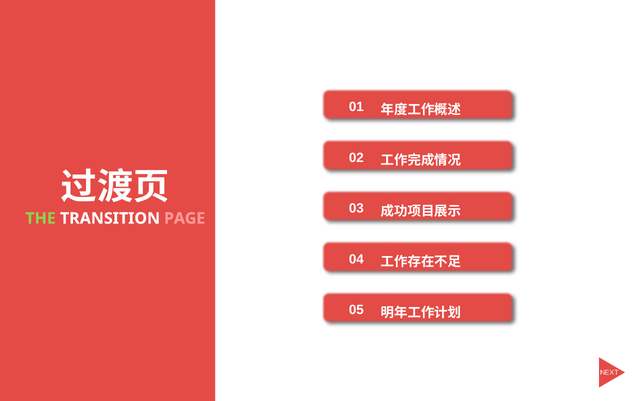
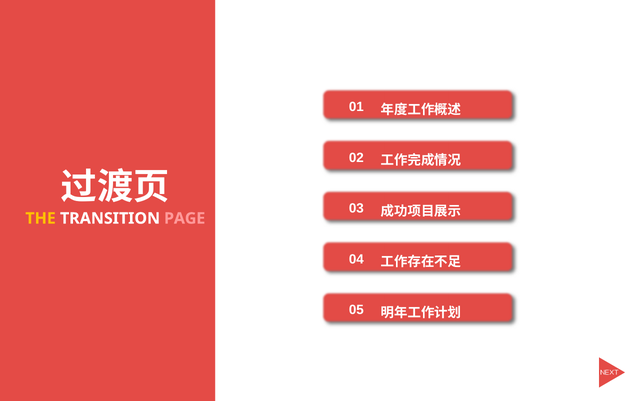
THE colour: light green -> yellow
